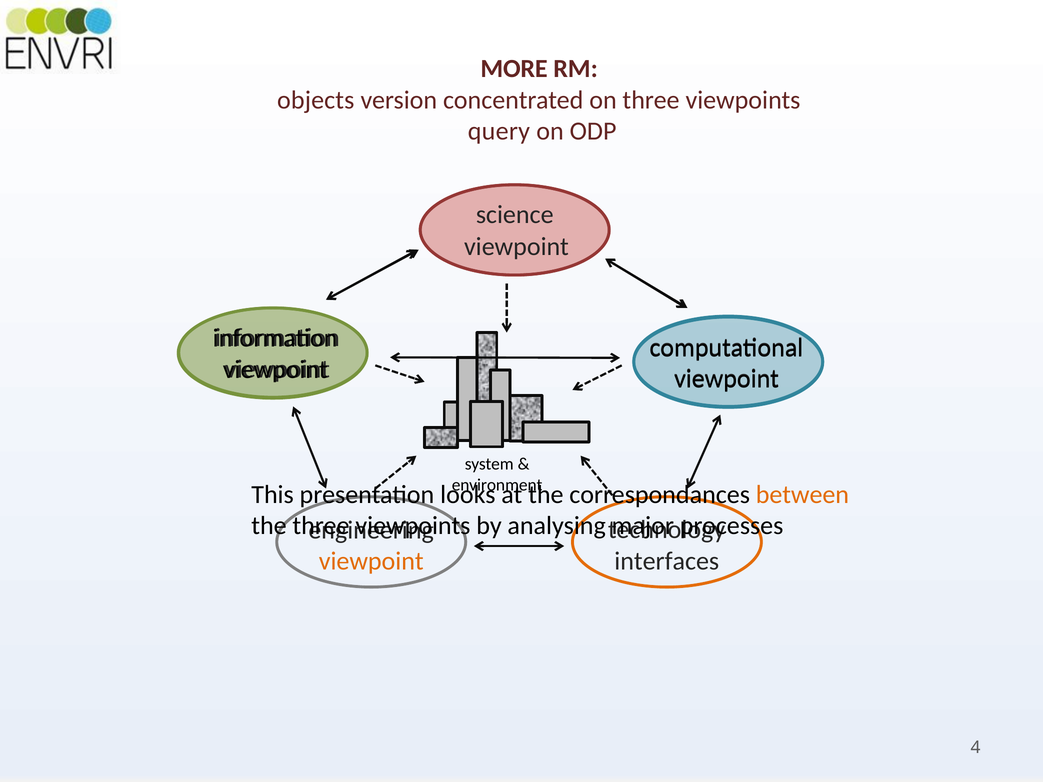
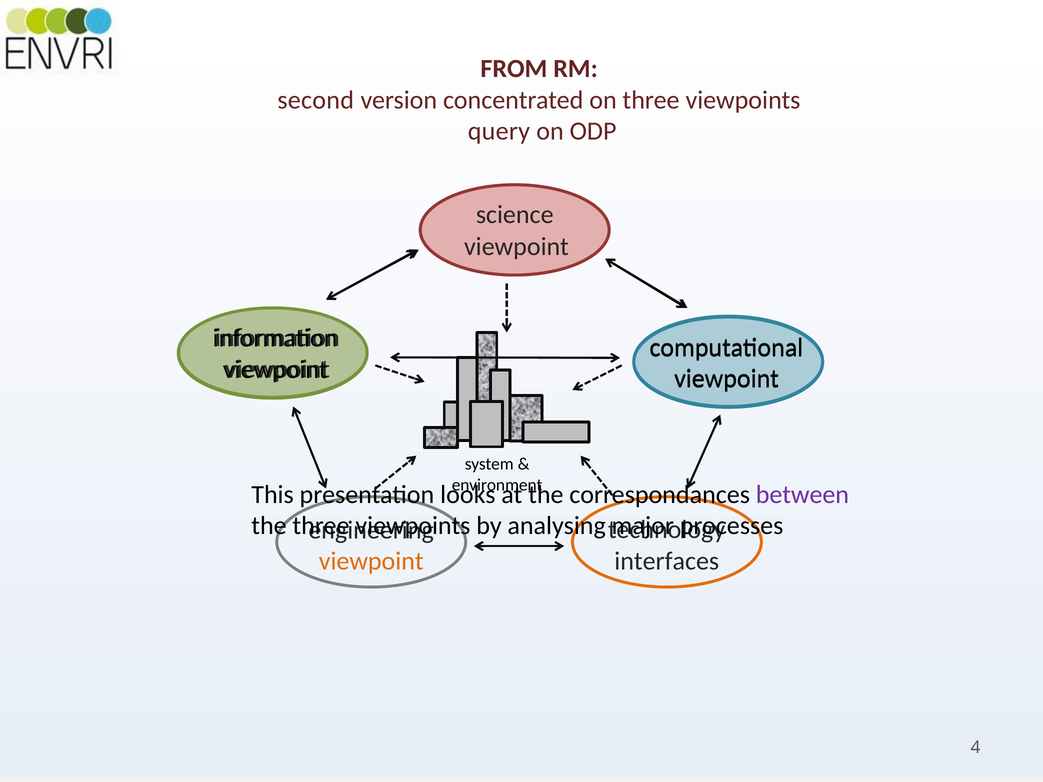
MORE: MORE -> FROM
objects: objects -> second
between colour: orange -> purple
